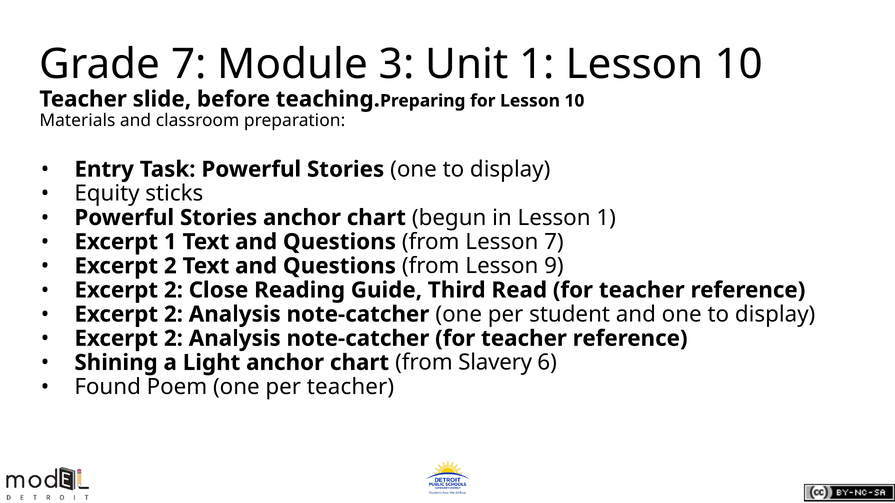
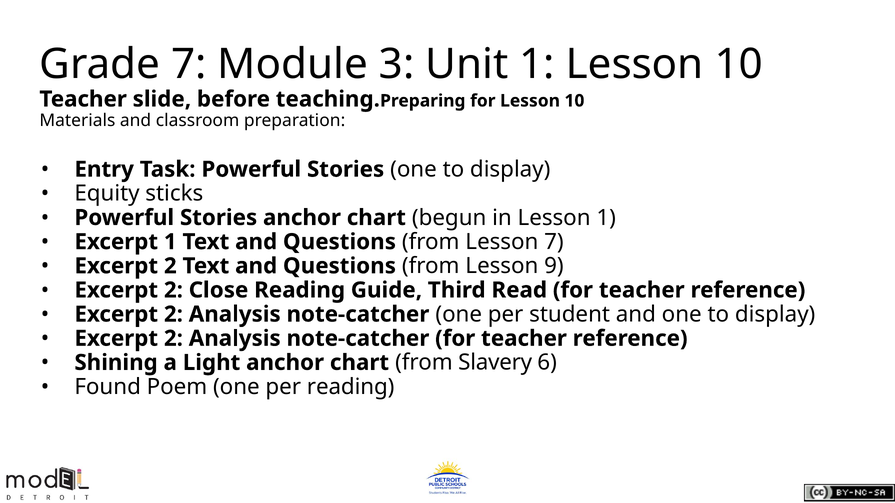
per teacher: teacher -> reading
